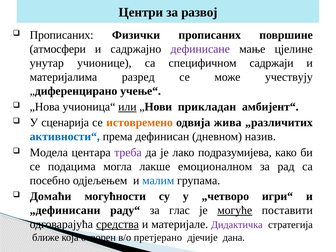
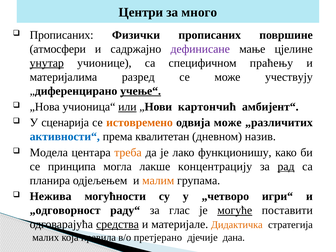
развој: развој -> много
унутар underline: none -> present
садржаји: садржаји -> праћењу
учење“ underline: none -> present
прикладан: прикладан -> картончић
одвија жива: жива -> може
дефинисан: дефинисан -> квалитетан
треба colour: purple -> orange
подразумијева: подразумијева -> функционишу
подацима: подацима -> принципа
емоционалном: емоционалном -> концентрацију
рад underline: none -> present
посебно: посебно -> планира
малим colour: blue -> orange
Домаћи: Домаћи -> Нежива
„дефинисани: „дефинисани -> „одговорност
Дидактичка colour: purple -> orange
ближе: ближе -> малих
отворен: отворен -> правила
